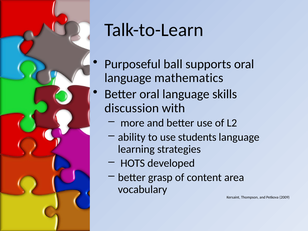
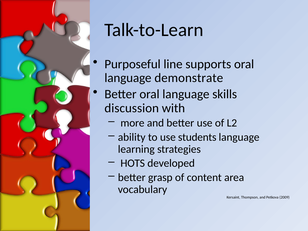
ball: ball -> line
mathematics: mathematics -> demonstrate
